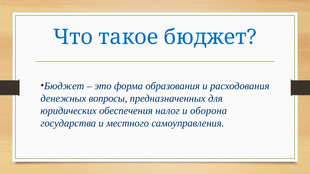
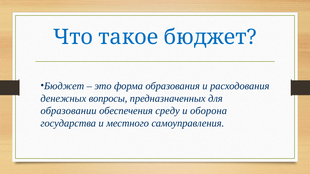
юридических: юридических -> образовании
налог: налог -> среду
